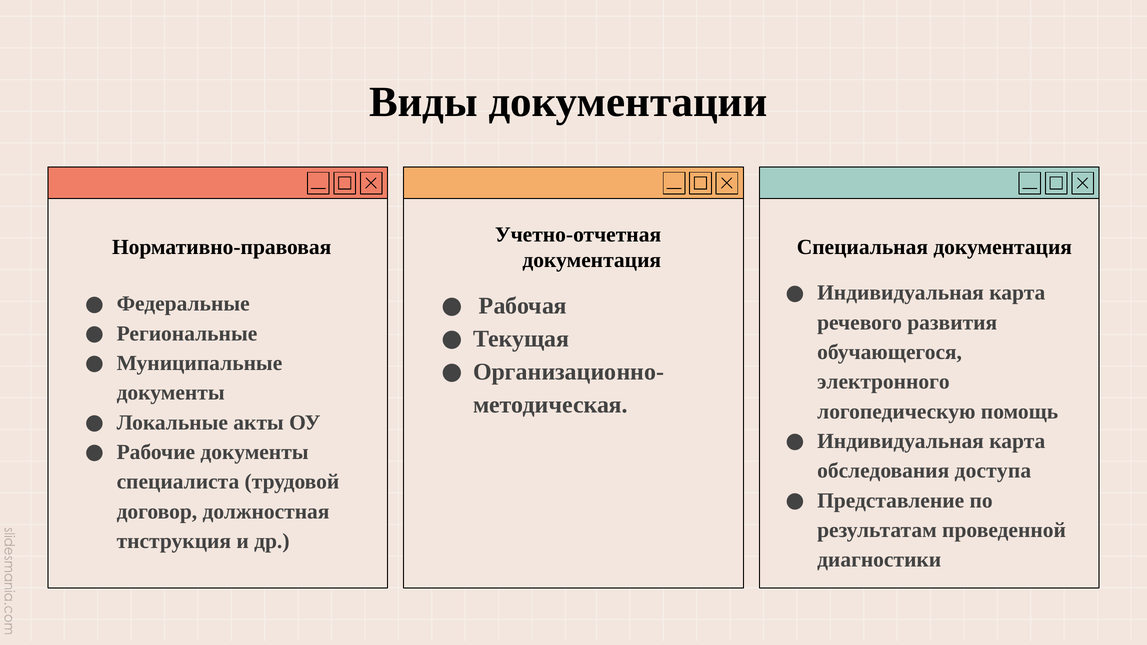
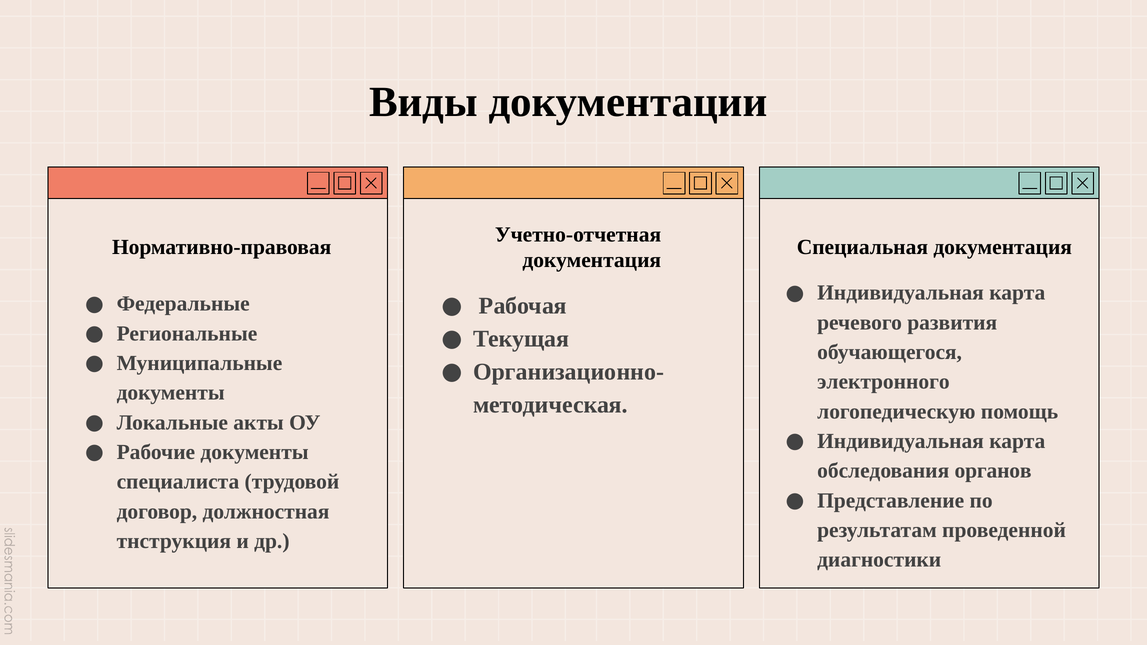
доступа: доступа -> органов
